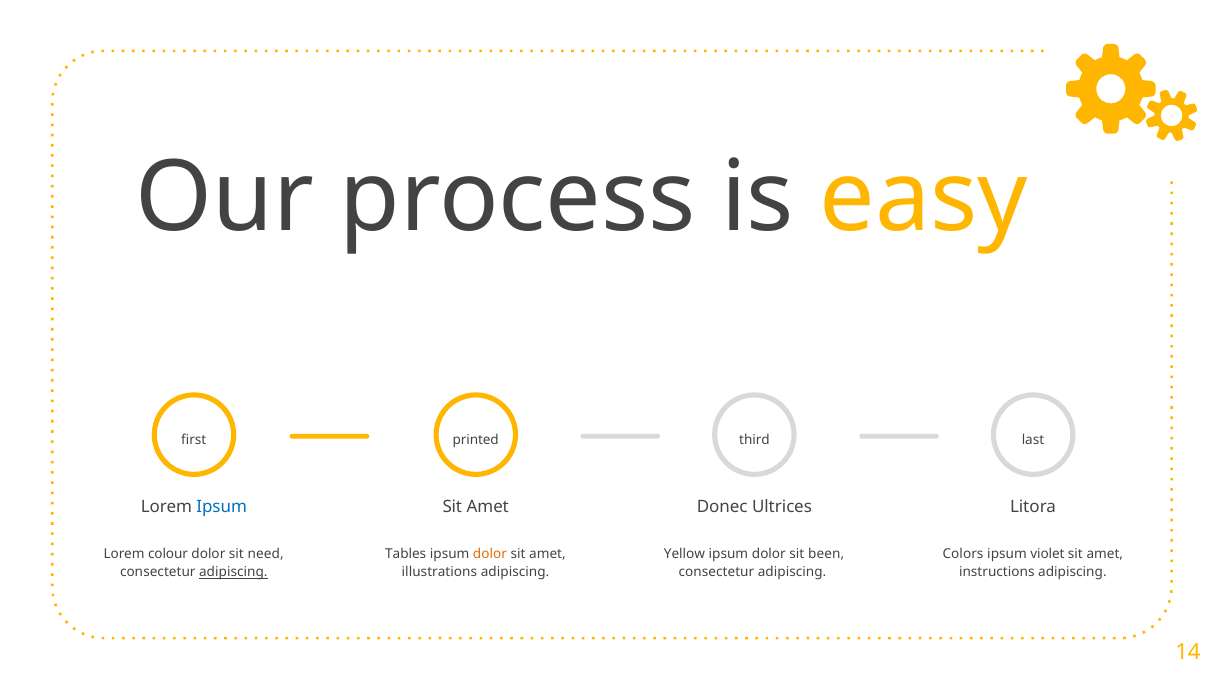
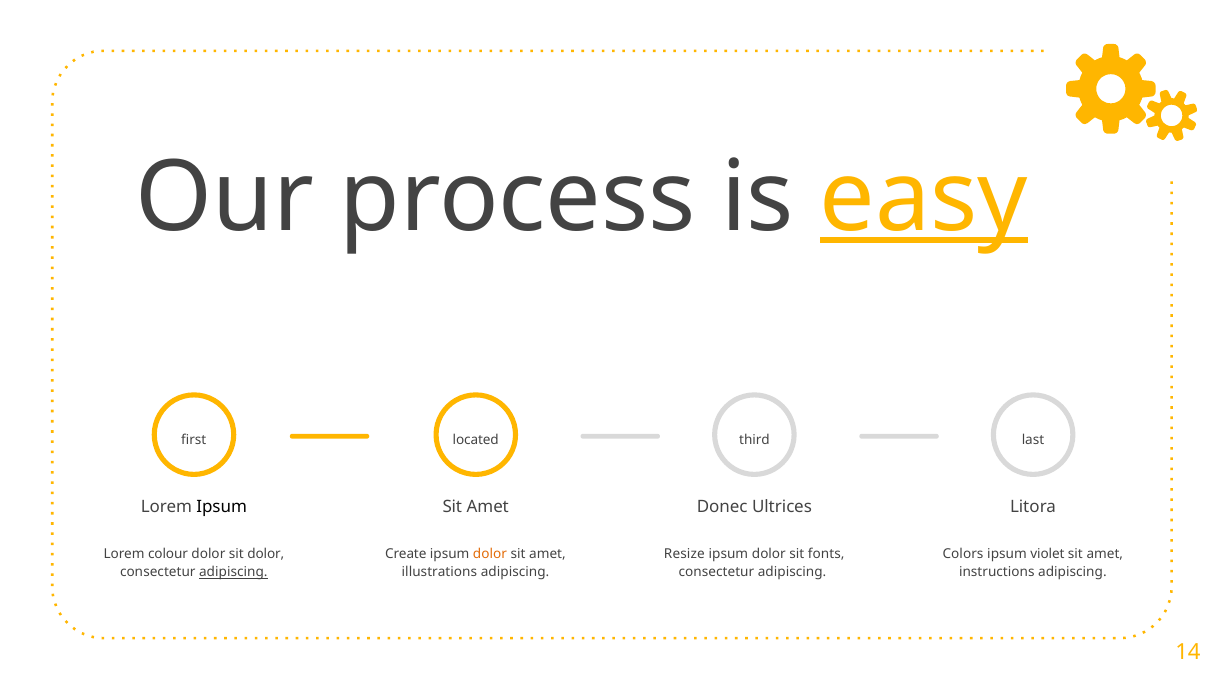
easy underline: none -> present
printed: printed -> located
Ipsum at (222, 507) colour: blue -> black
sit need: need -> dolor
Tables: Tables -> Create
Yellow: Yellow -> Resize
been: been -> fonts
